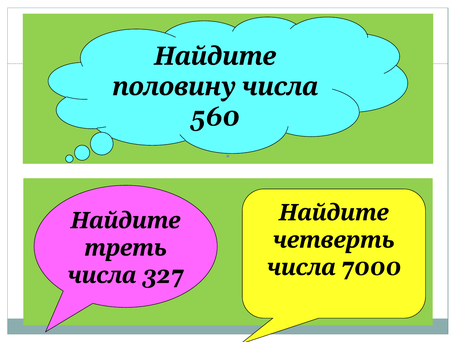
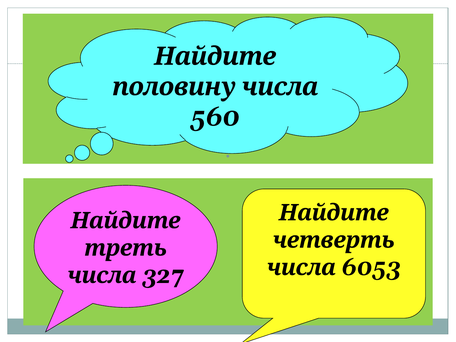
7000: 7000 -> 6053
